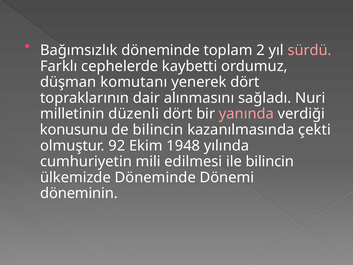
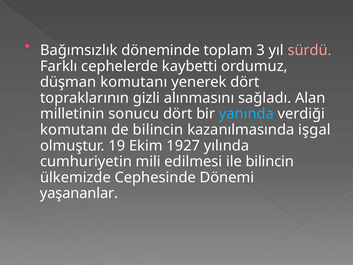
2: 2 -> 3
dair: dair -> gizli
Nuri: Nuri -> Alan
düzenli: düzenli -> sonucu
yanında colour: pink -> light blue
konusunu at (74, 130): konusunu -> komutanı
çekti: çekti -> işgal
92: 92 -> 19
1948: 1948 -> 1927
ülkemizde Döneminde: Döneminde -> Cephesinde
döneminin: döneminin -> yaşananlar
